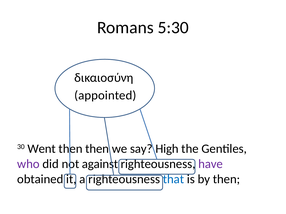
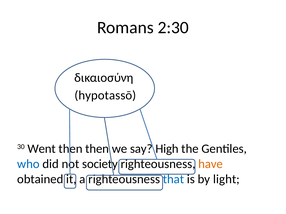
5:30: 5:30 -> 2:30
appointed: appointed -> hypotassō
who colour: purple -> blue
against: against -> society
have colour: purple -> orange
by then: then -> light
